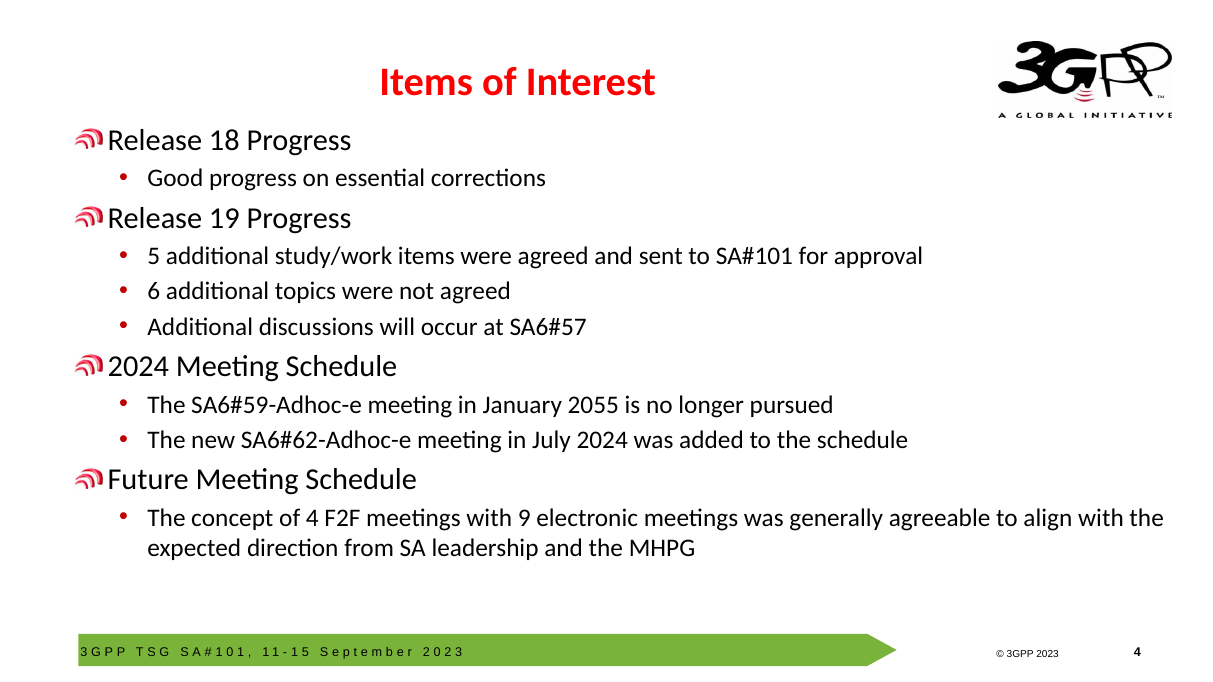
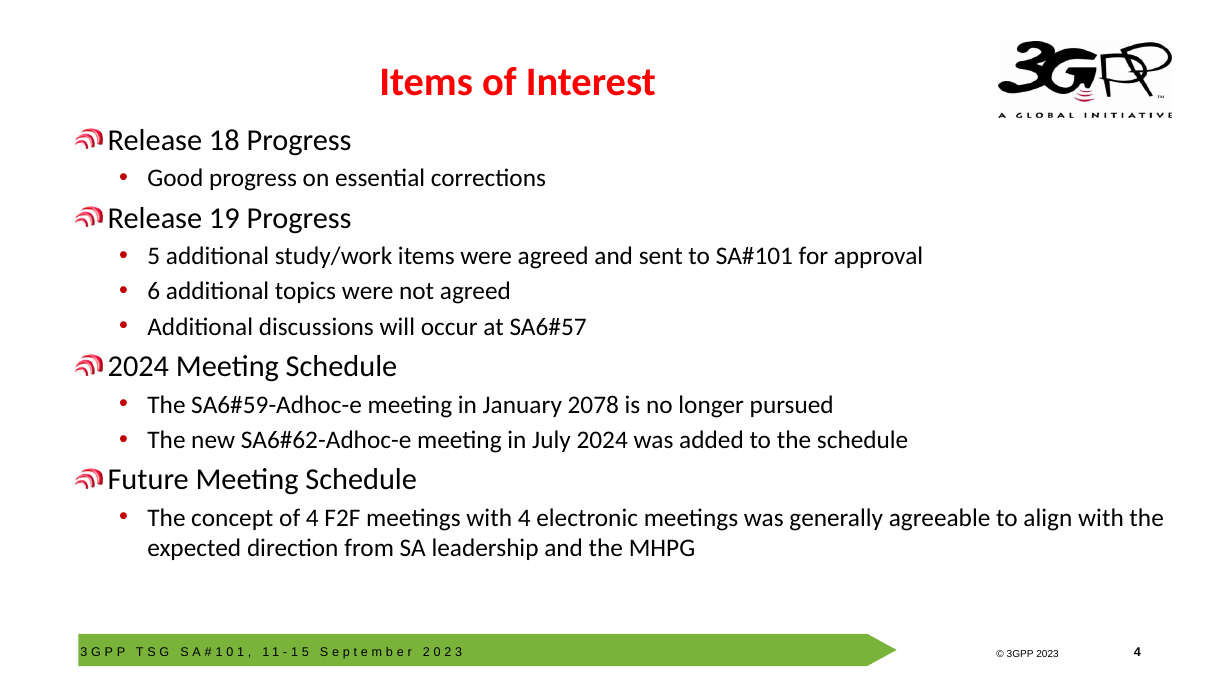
2055: 2055 -> 2078
with 9: 9 -> 4
